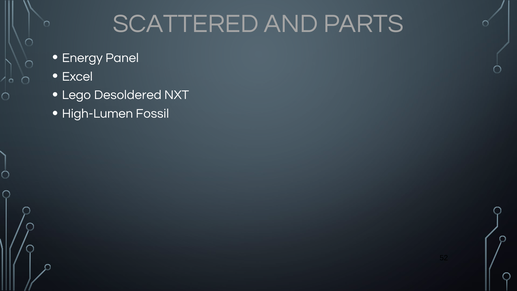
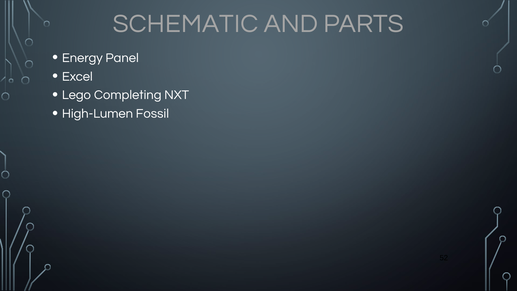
SCATTERED: SCATTERED -> SCHEMATIC
Desoldered: Desoldered -> Completing
